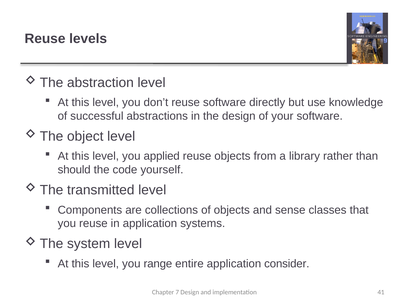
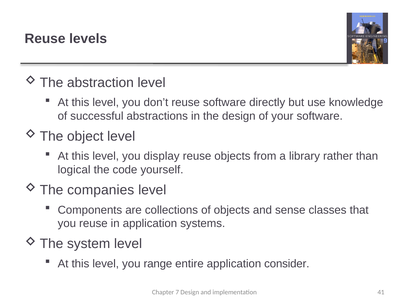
applied: applied -> display
should: should -> logical
transmitted: transmitted -> companies
